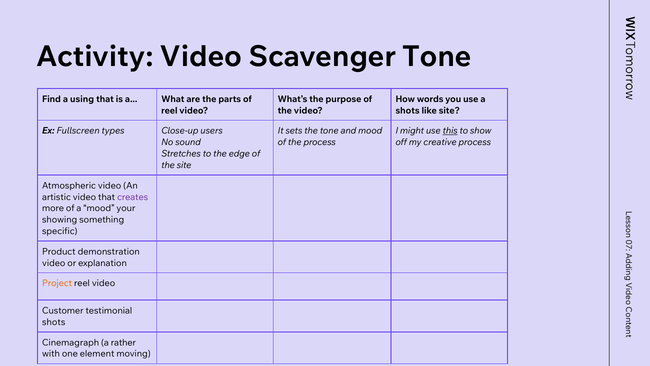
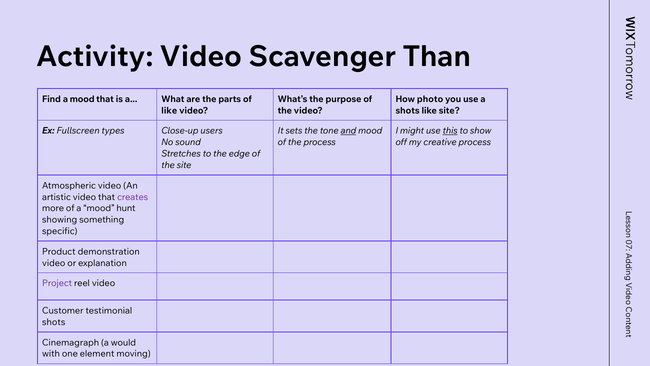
Scavenger Tone: Tone -> Than
Find a using: using -> mood
words: words -> photo
reel at (169, 110): reel -> like
and underline: none -> present
your: your -> hunt
Project colour: orange -> purple
rather: rather -> would
